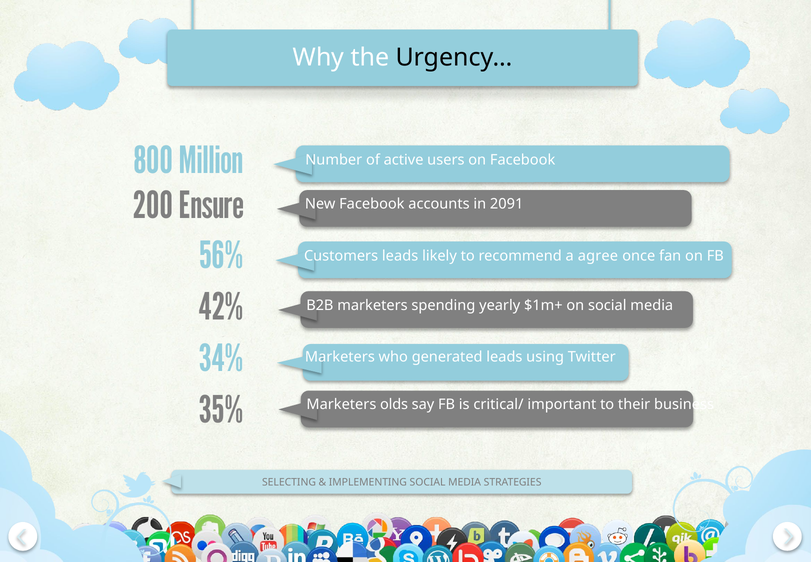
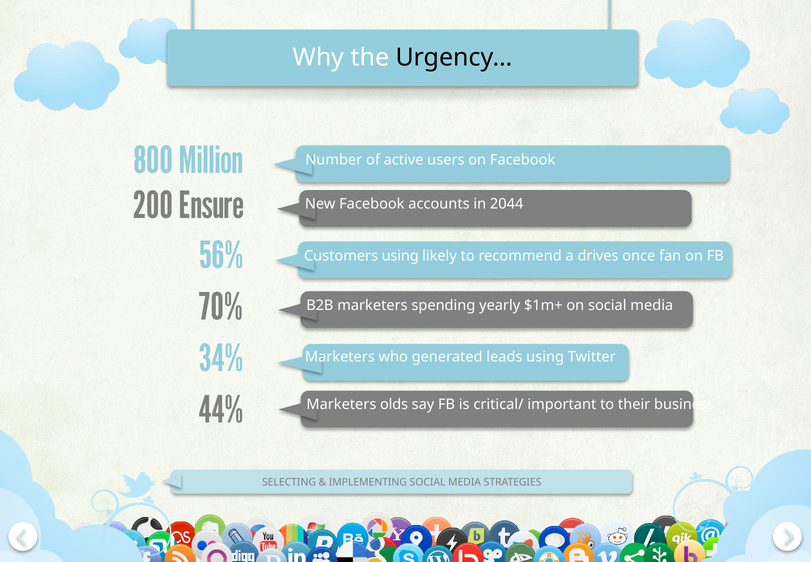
2091: 2091 -> 2044
Customers leads: leads -> using
agree: agree -> drives
42%: 42% -> 70%
35%: 35% -> 44%
